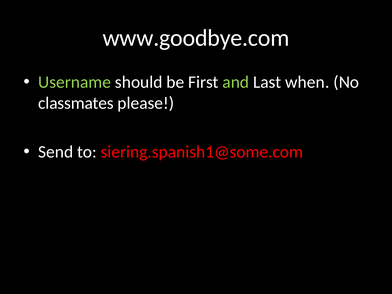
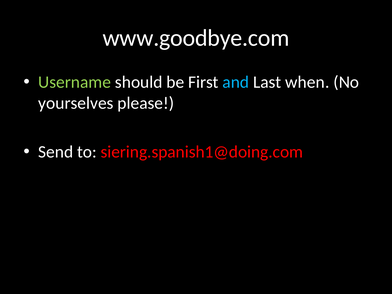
and colour: light green -> light blue
classmates: classmates -> yourselves
siering.spanish1@some.com: siering.spanish1@some.com -> siering.spanish1@doing.com
